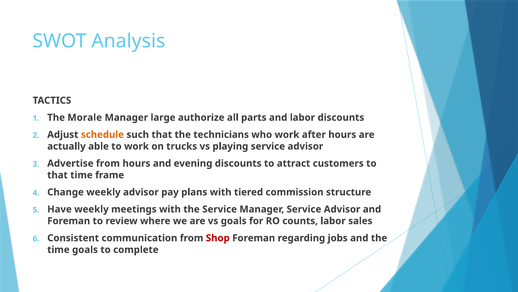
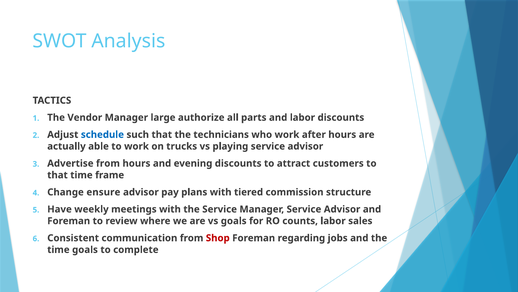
Morale: Morale -> Vendor
schedule colour: orange -> blue
Change weekly: weekly -> ensure
